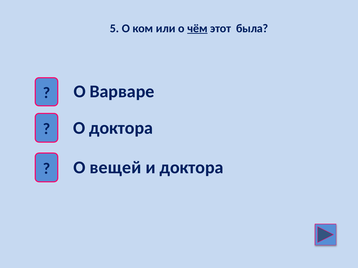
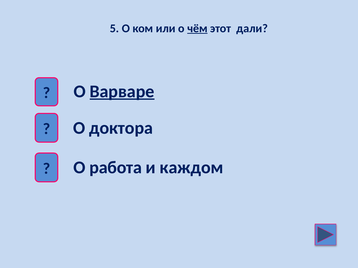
была: была -> дали
Варваре underline: none -> present
вещей: вещей -> работа
и доктора: доктора -> каждом
